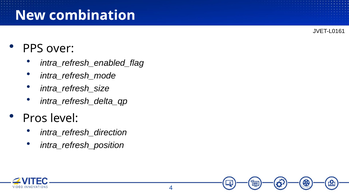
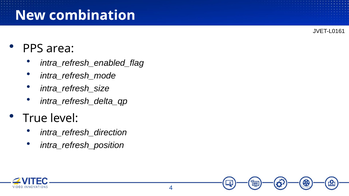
over: over -> area
Pros: Pros -> True
